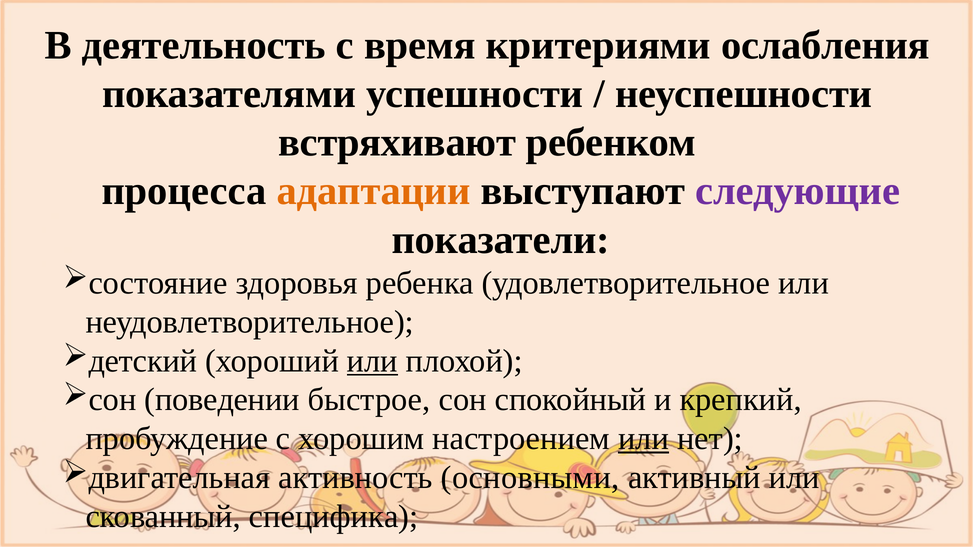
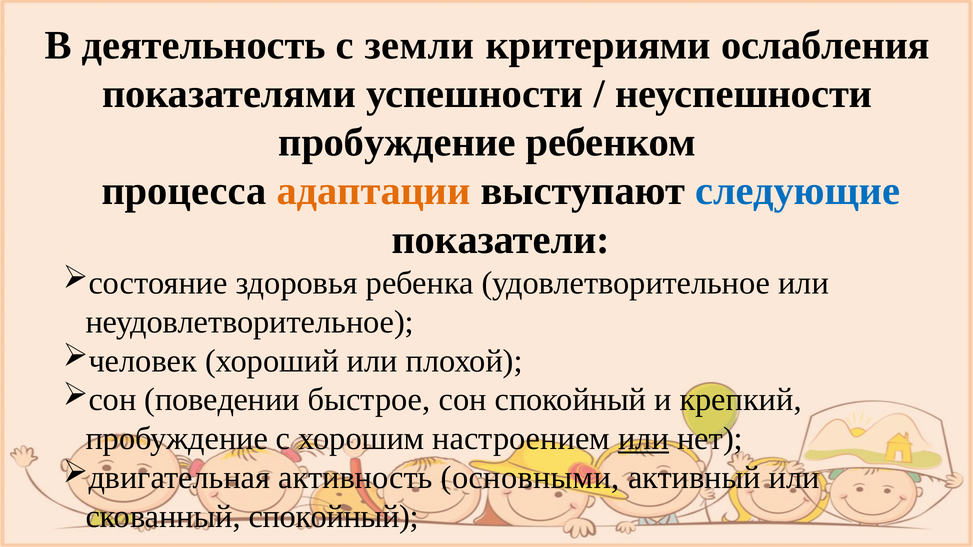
время: время -> земли
встряхивают at (397, 143): встряхивают -> пробуждение
следующие colour: purple -> blue
детский: детский -> человек
или at (372, 361) underline: present -> none
скованный специфика: специфика -> спокойный
